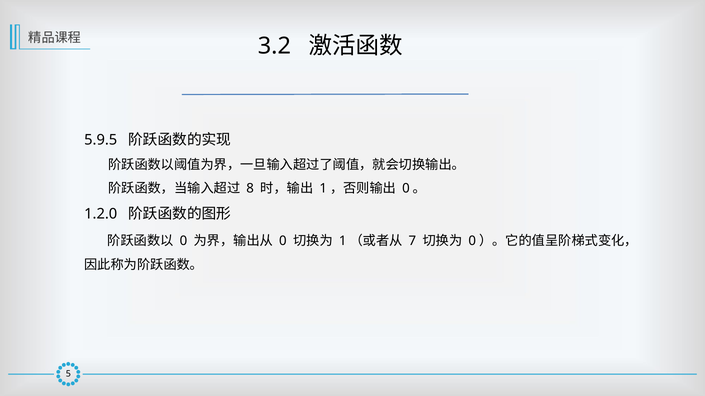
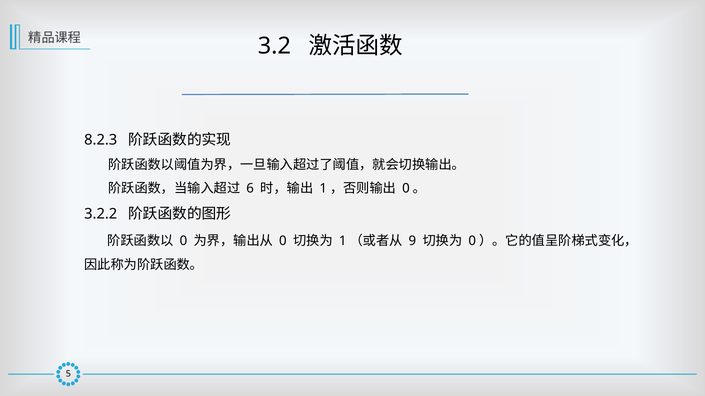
5.9.5: 5.9.5 -> 8.2.3
8: 8 -> 6
1.2.0: 1.2.0 -> 3.2.2
7: 7 -> 9
